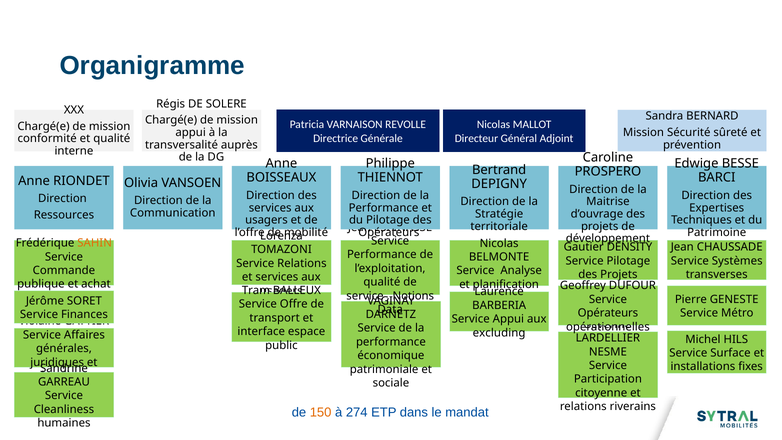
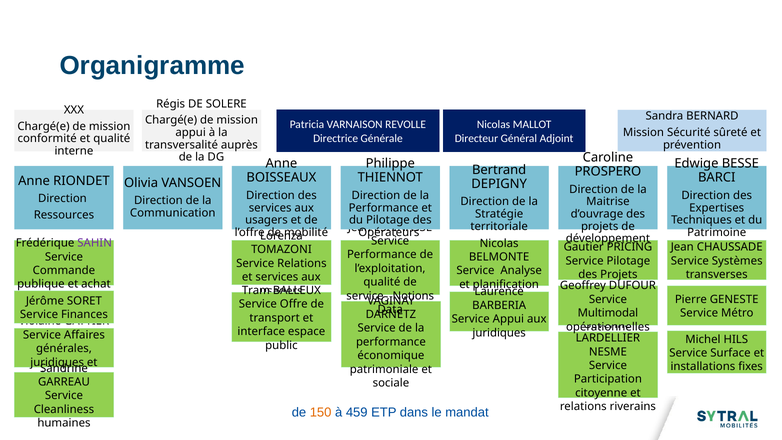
SAHIN colour: orange -> purple
DENSITY: DENSITY -> PRICING
Opérateurs at (608, 313): Opérateurs -> Multimodal
excluding at (499, 333): excluding -> juridiques
274: 274 -> 459
